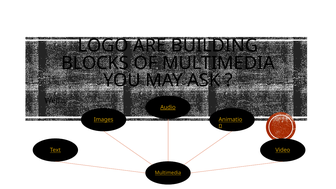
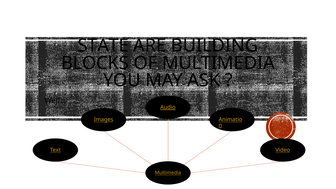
LOGO: LOGO -> STATE
